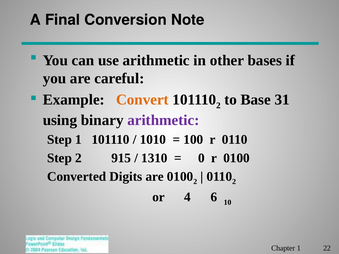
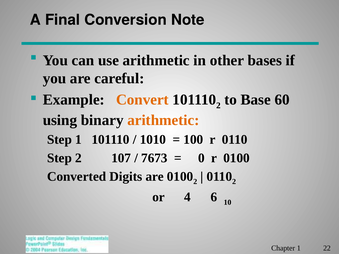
31: 31 -> 60
arithmetic at (163, 120) colour: purple -> orange
915: 915 -> 107
1310: 1310 -> 7673
